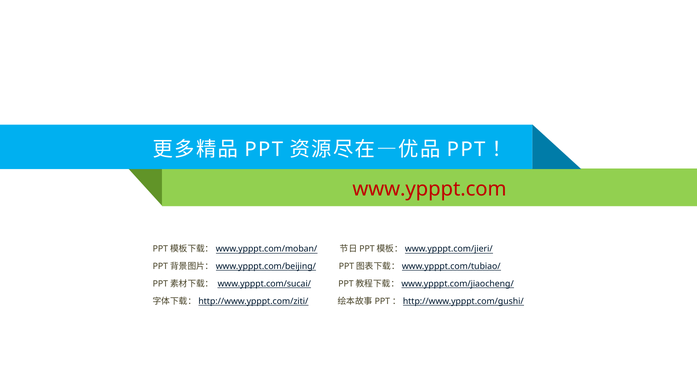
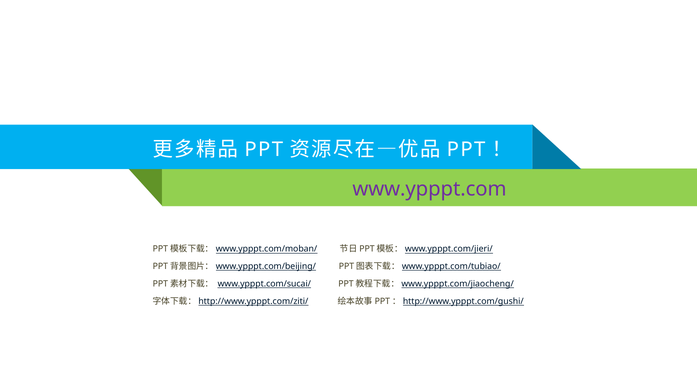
www.ypppt.com colour: red -> purple
